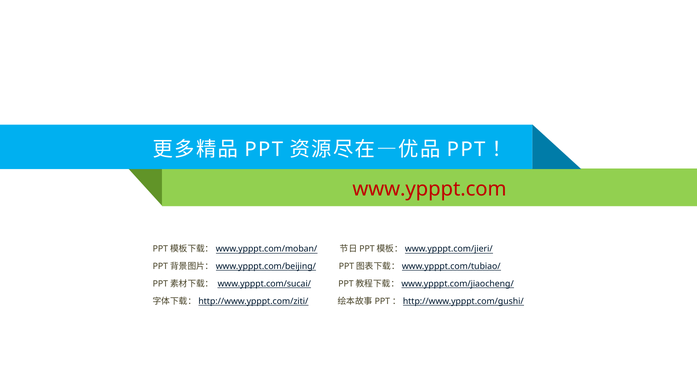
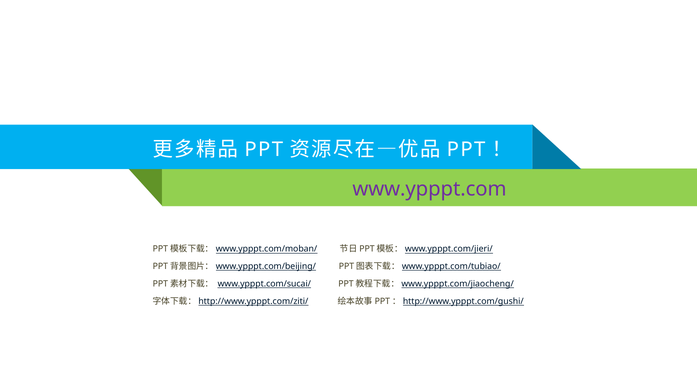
www.ypppt.com colour: red -> purple
